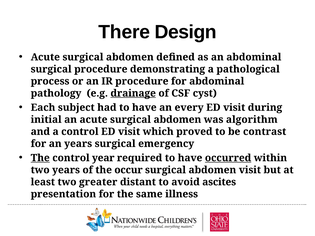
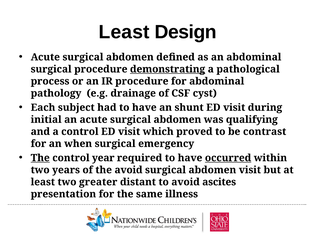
There at (124, 32): There -> Least
demonstrating underline: none -> present
drainage underline: present -> none
every: every -> shunt
algorithm: algorithm -> qualifying
an years: years -> when
the occur: occur -> avoid
